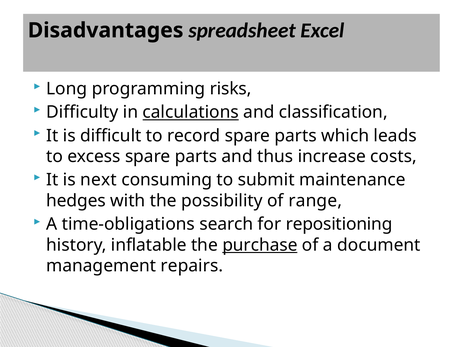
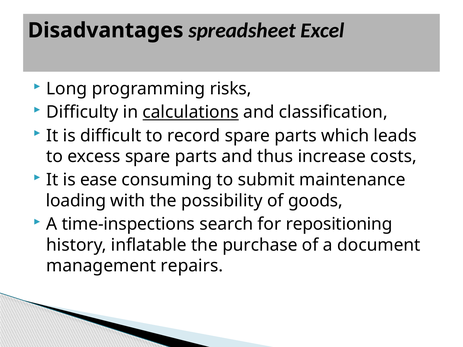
next: next -> ease
hedges: hedges -> loading
range: range -> goods
time-obligations: time-obligations -> time-inspections
purchase underline: present -> none
